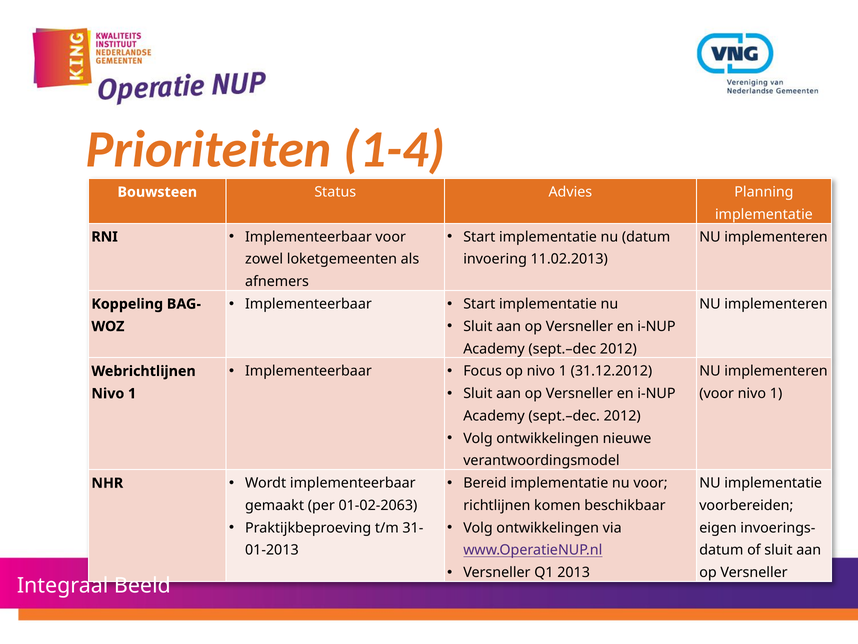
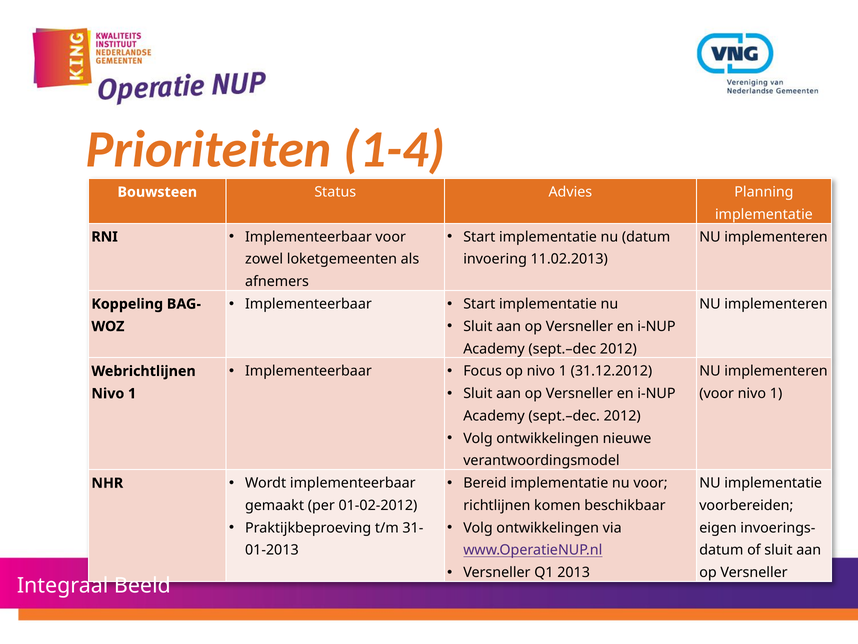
01-02-2063: 01-02-2063 -> 01-02-2012
